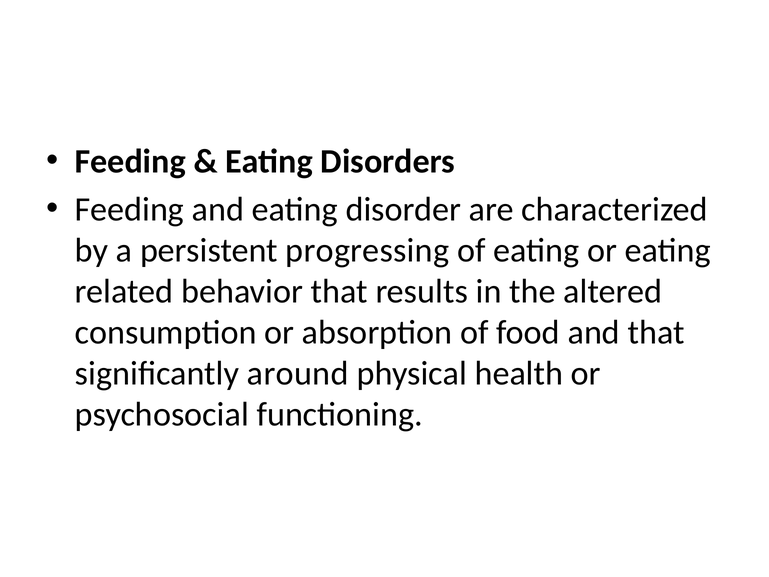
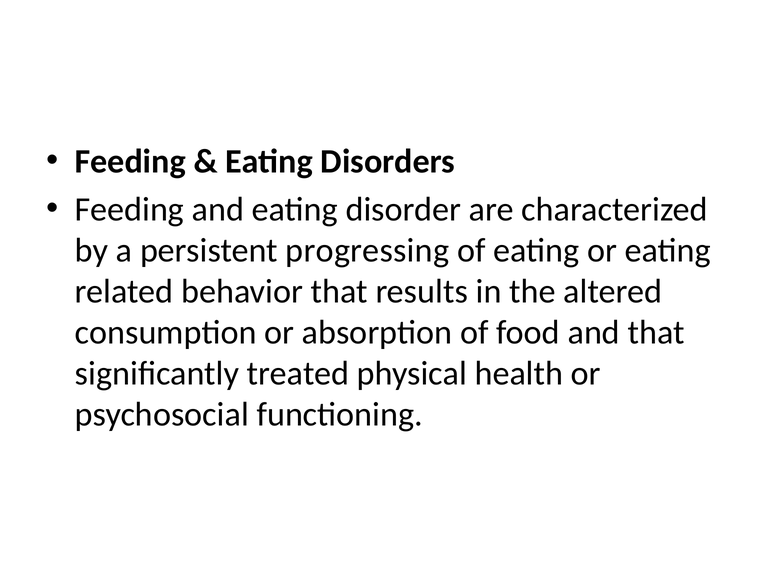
around: around -> treated
